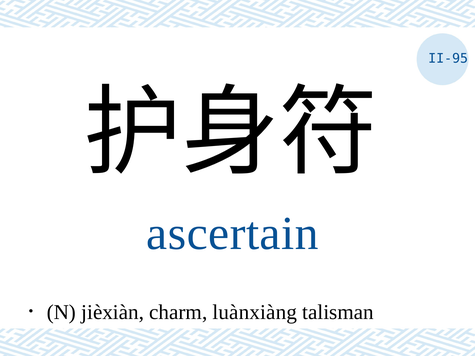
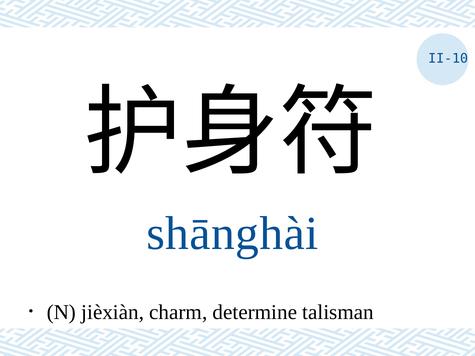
II-95: II-95 -> II-10
ascertain: ascertain -> shānghài
luànxiàng: luànxiàng -> determine
